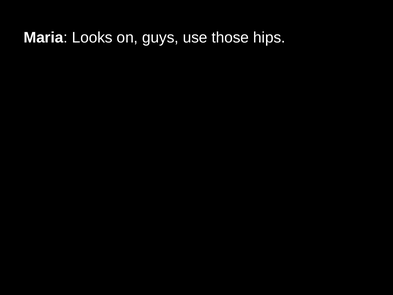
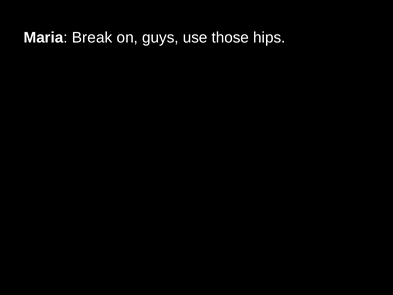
Looks: Looks -> Break
